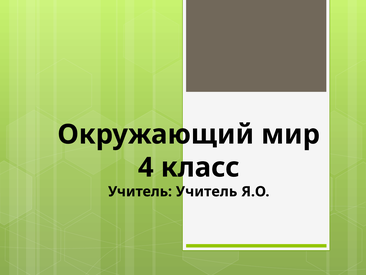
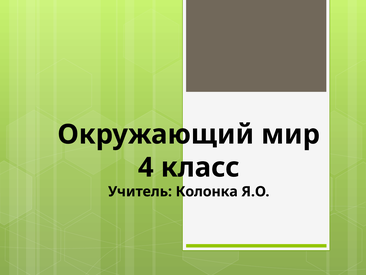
Учитель Учитель: Учитель -> Колонка
